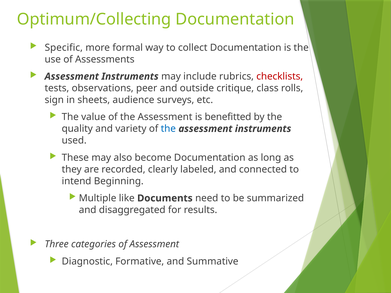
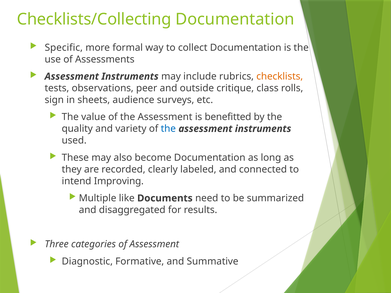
Optimum/Collecting: Optimum/Collecting -> Checklists/Collecting
checklists colour: red -> orange
Beginning: Beginning -> Improving
